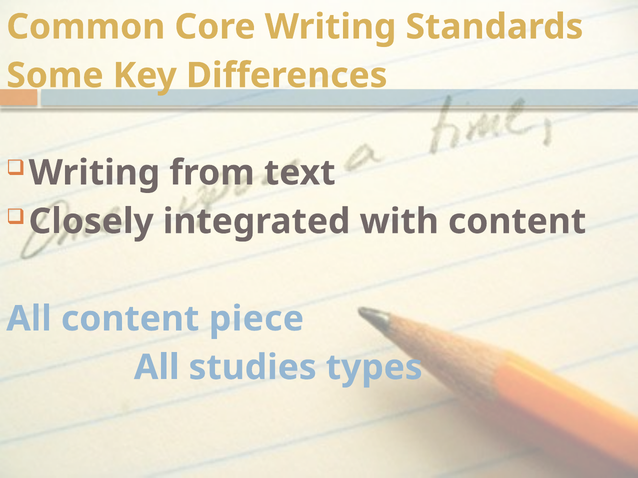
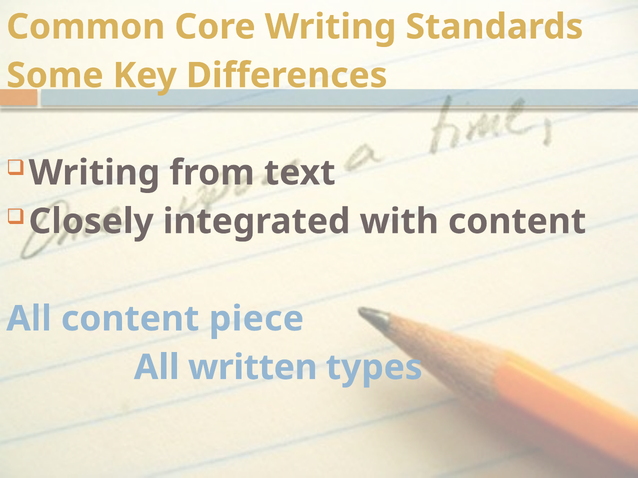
studies: studies -> written
